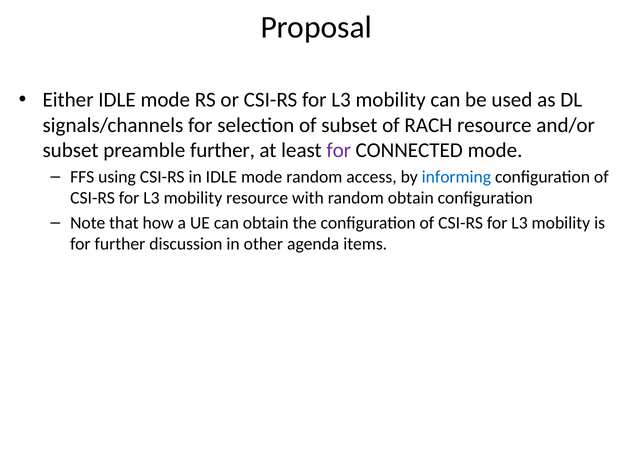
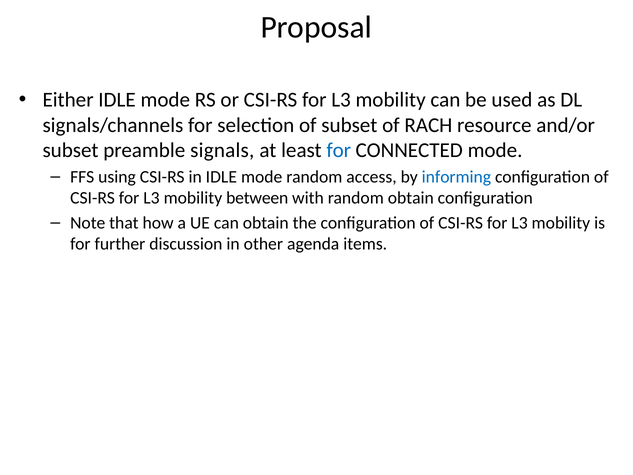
preamble further: further -> signals
for at (339, 150) colour: purple -> blue
mobility resource: resource -> between
